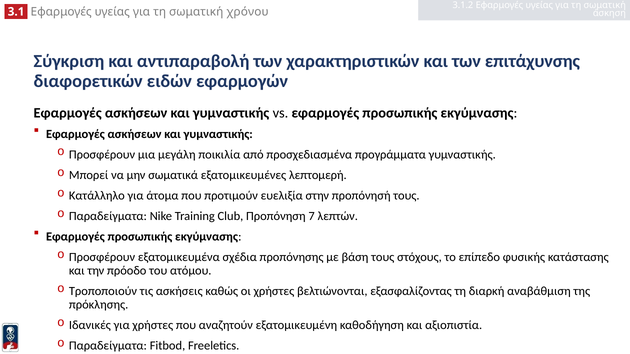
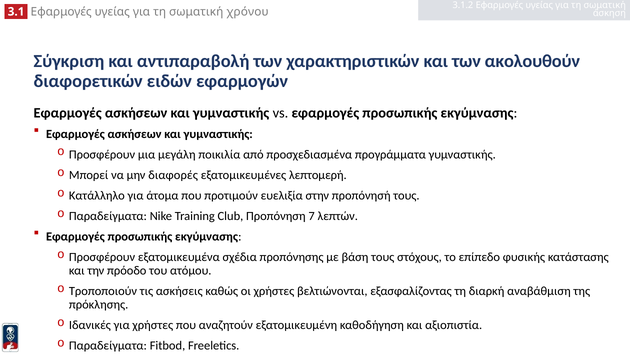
επιτάχυνσης: επιτάχυνσης -> ακολουθούν
σωματικά: σωματικά -> διαφορές
